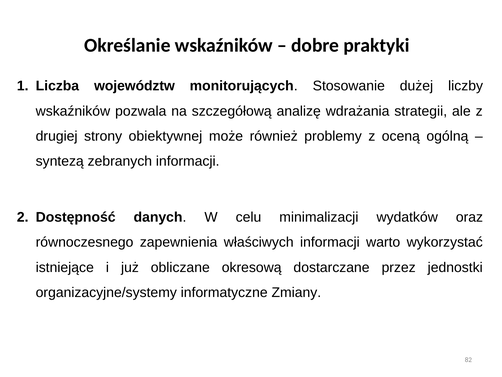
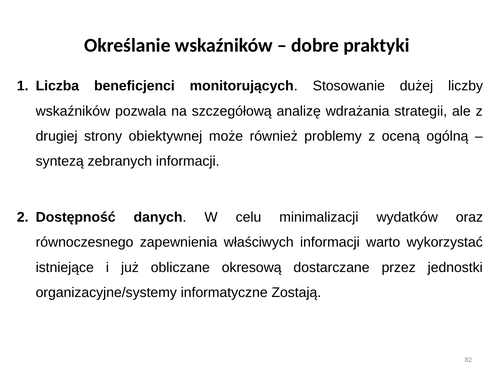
województw: województw -> beneficjenci
Zmiany: Zmiany -> Zostają
